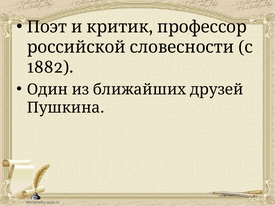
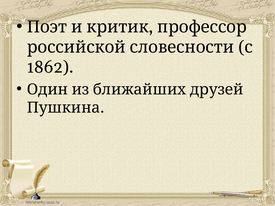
1882: 1882 -> 1862
